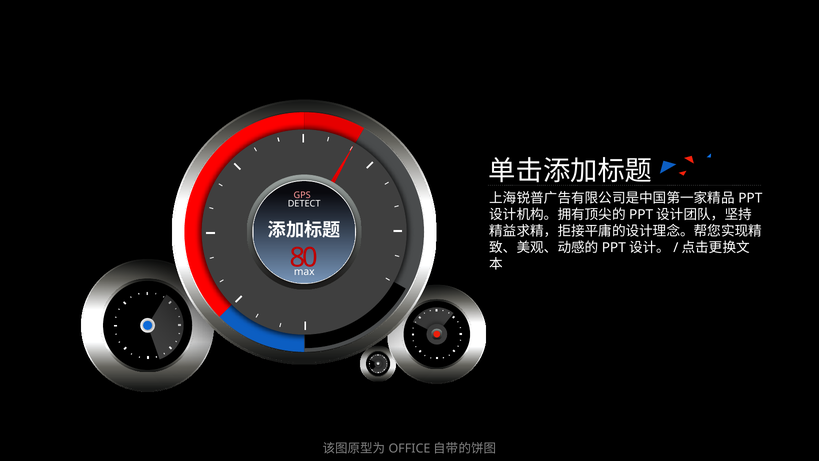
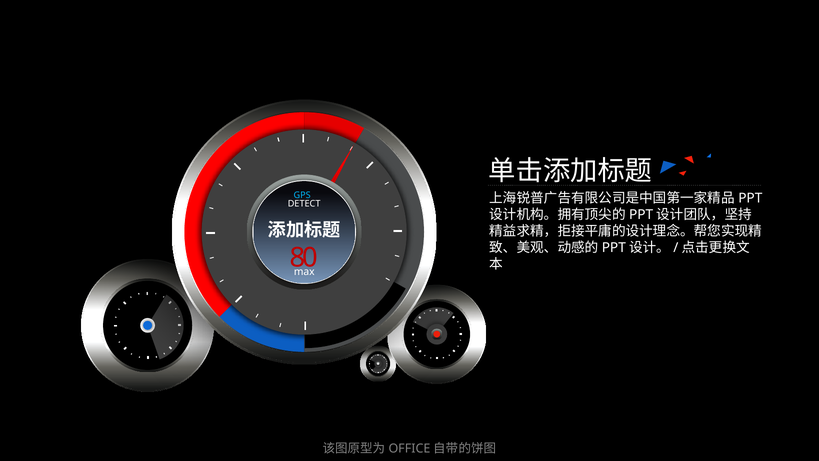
GPS colour: pink -> light blue
